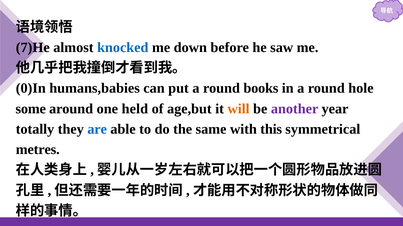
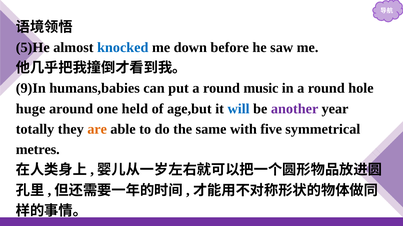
7)He: 7)He -> 5)He
0)In: 0)In -> 9)In
books: books -> music
some: some -> huge
will colour: orange -> blue
are colour: blue -> orange
this: this -> five
